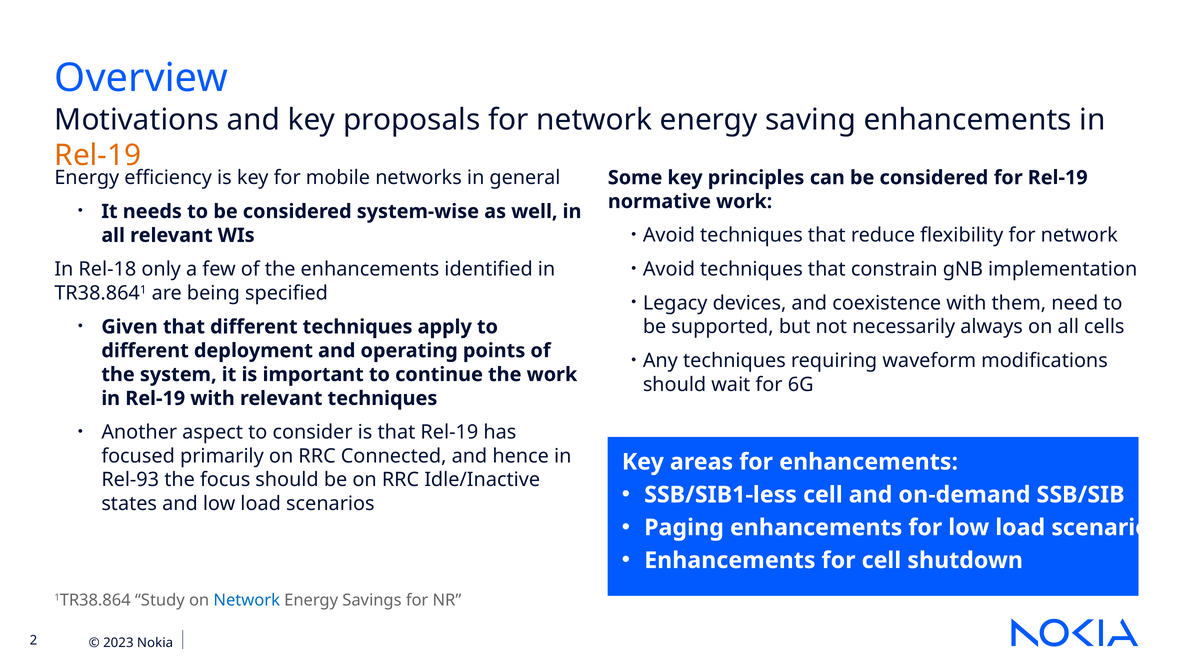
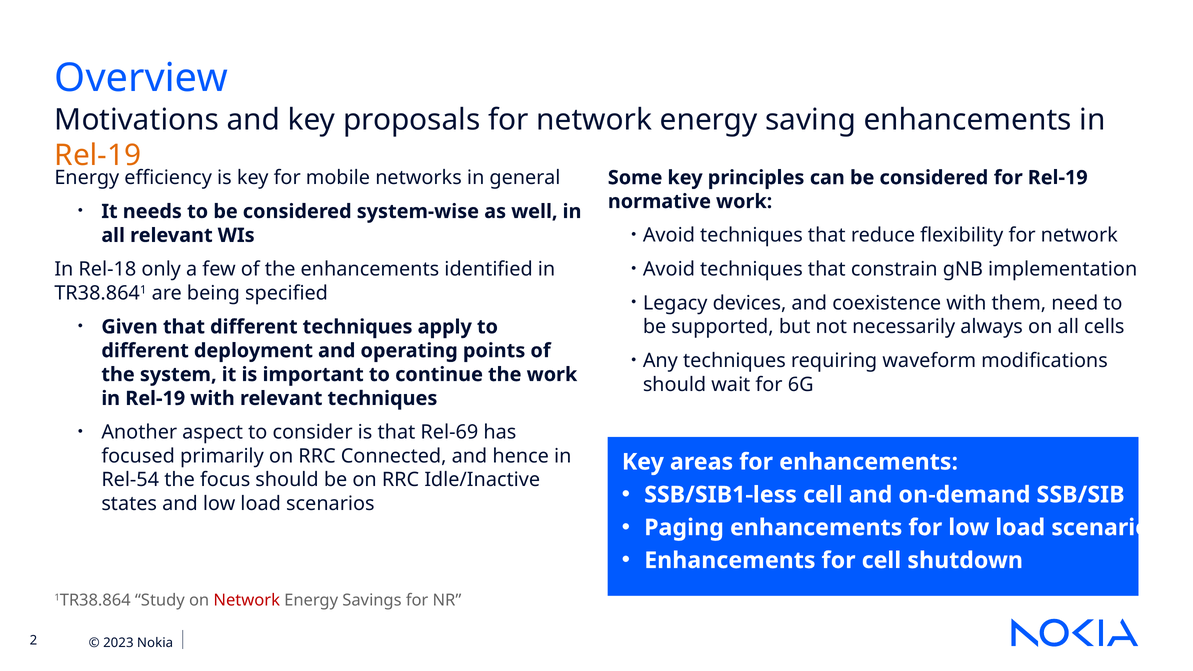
that Rel-19: Rel-19 -> Rel-69
Rel-93: Rel-93 -> Rel-54
Network at (247, 600) colour: blue -> red
